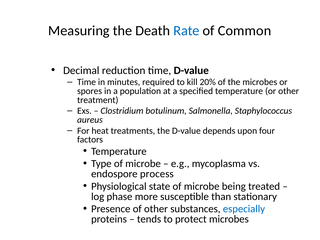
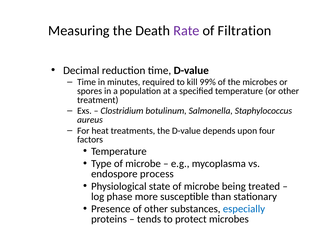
Rate colour: blue -> purple
Common: Common -> Filtration
20%: 20% -> 99%
